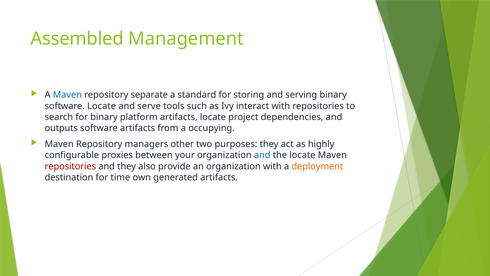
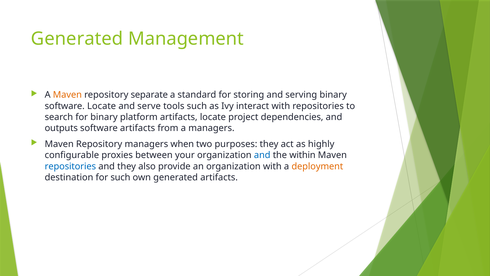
Assembled at (77, 39): Assembled -> Generated
Maven at (67, 95) colour: blue -> orange
a occupying: occupying -> managers
other: other -> when
the locate: locate -> within
repositories at (70, 166) colour: red -> blue
for time: time -> such
